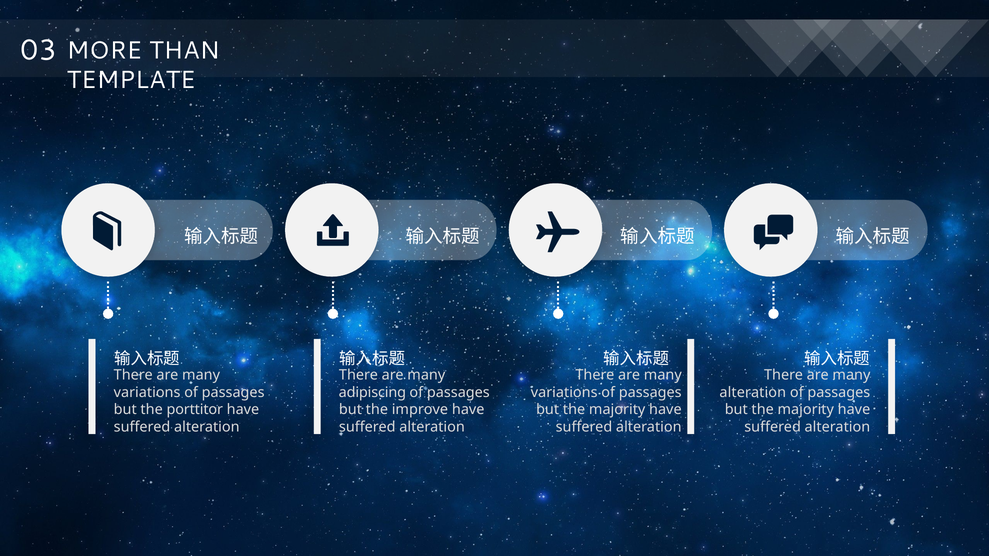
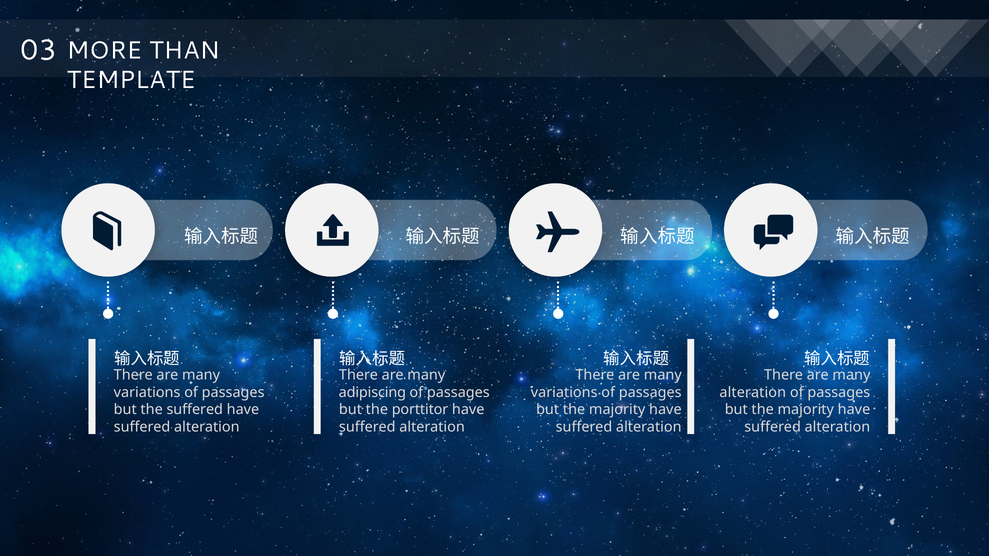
the porttitor: porttitor -> suffered
improve: improve -> porttitor
